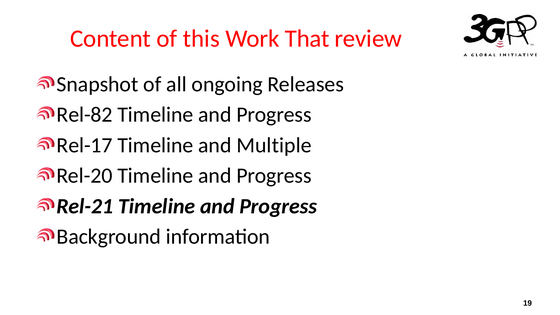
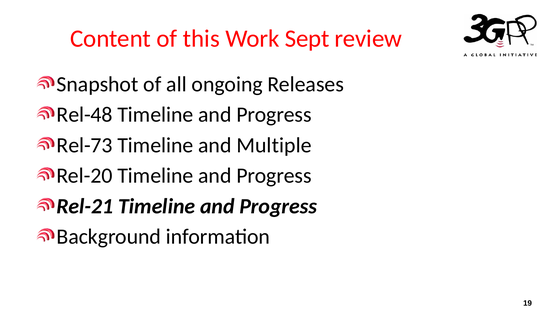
That: That -> Sept
Rel-82: Rel-82 -> Rel-48
Rel-17: Rel-17 -> Rel-73
